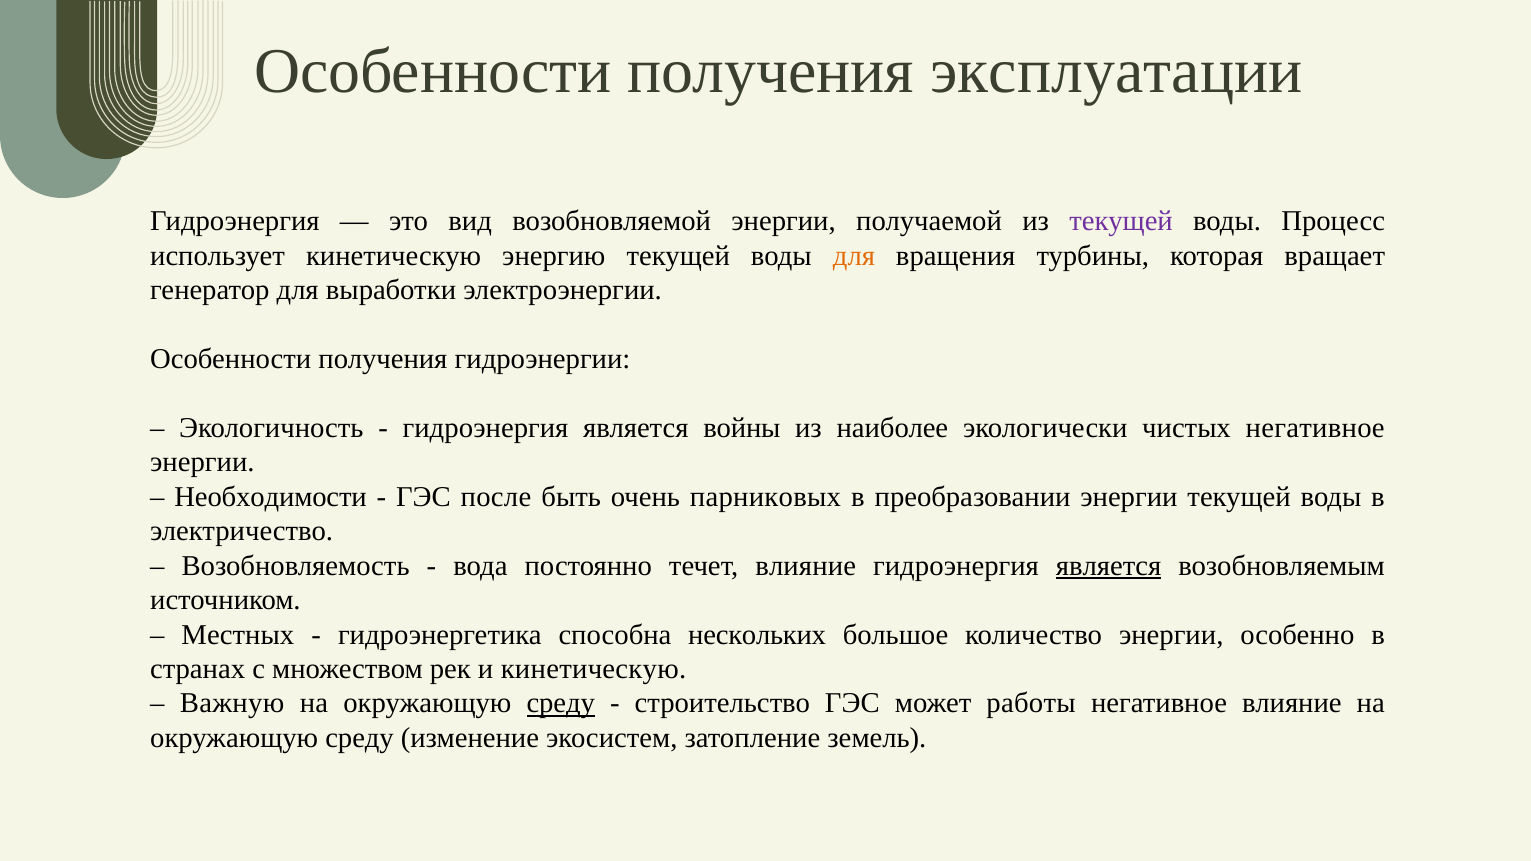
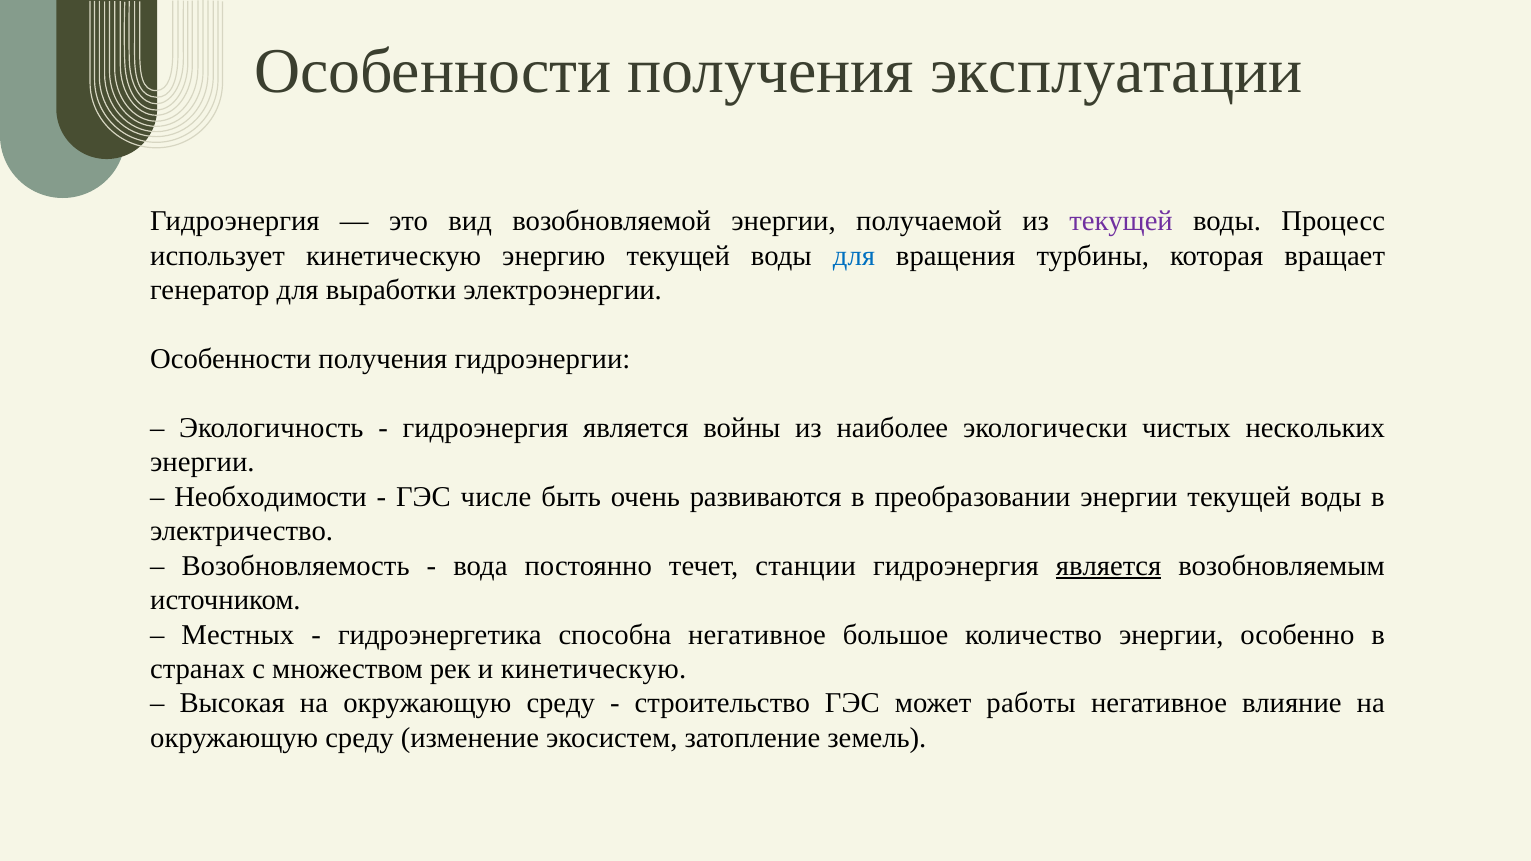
для at (854, 256) colour: orange -> blue
чистых негативное: негативное -> нескольких
после: после -> числе
парниковых: парниковых -> развиваются
течет влияние: влияние -> станции
способна нескольких: нескольких -> негативное
Важную: Важную -> Высокая
среду at (561, 704) underline: present -> none
